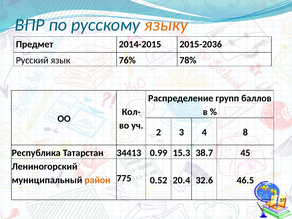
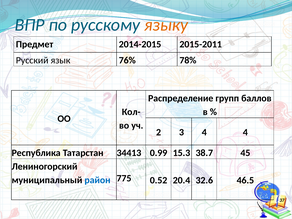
2015-2036: 2015-2036 -> 2015-2011
4 8: 8 -> 4
район colour: orange -> blue
